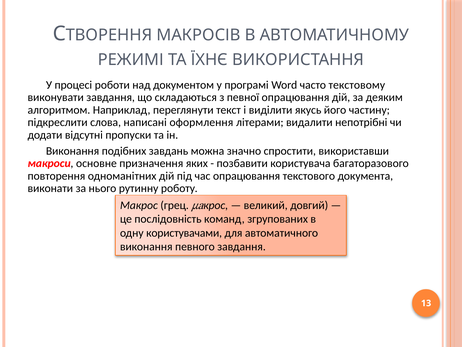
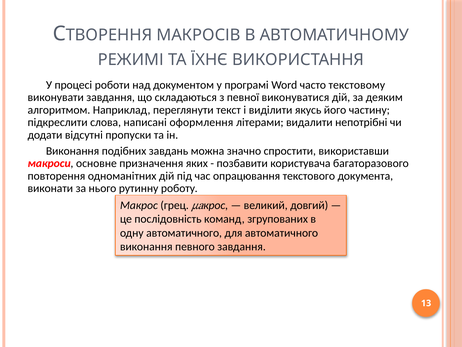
певної опрацювання: опрацювання -> виконуватися
одну користувачами: користувачами -> автоматичного
